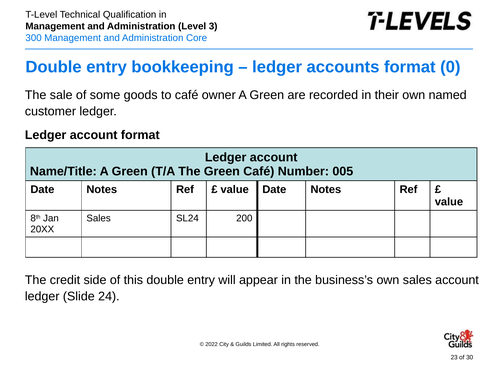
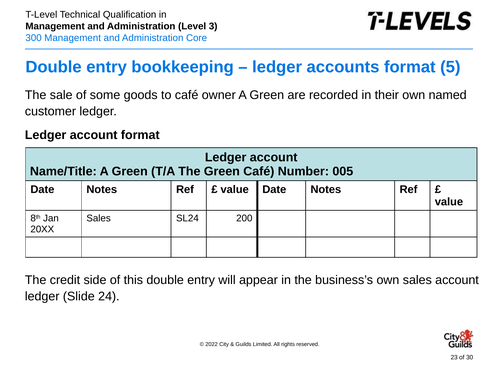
0: 0 -> 5
